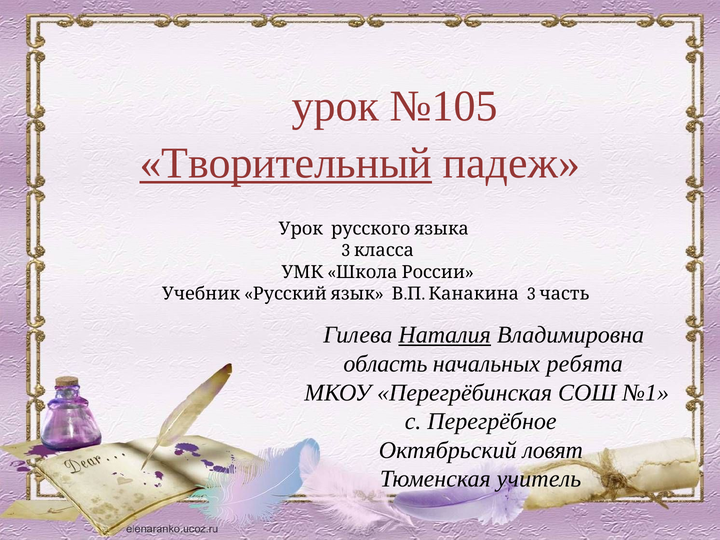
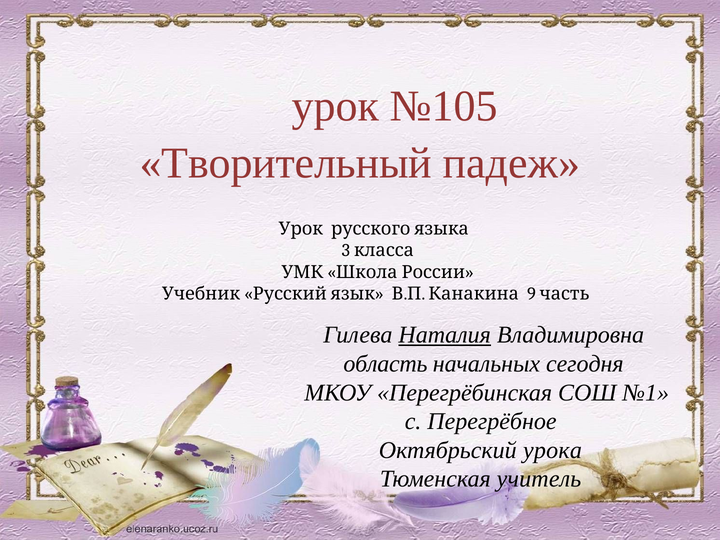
Творительный underline: present -> none
3 at (531, 294): 3 -> 9
ребята: ребята -> сегодня
ловят: ловят -> урока
